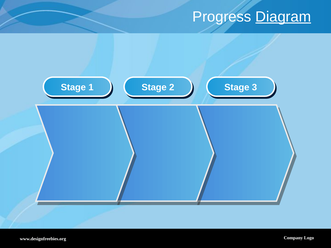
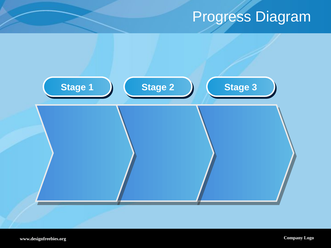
Diagram underline: present -> none
